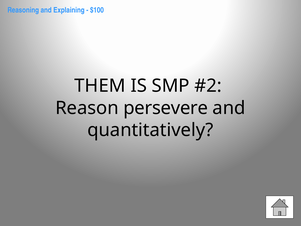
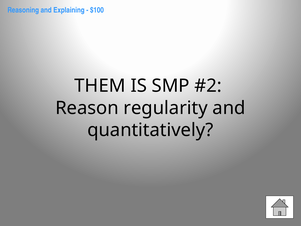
persevere: persevere -> regularity
